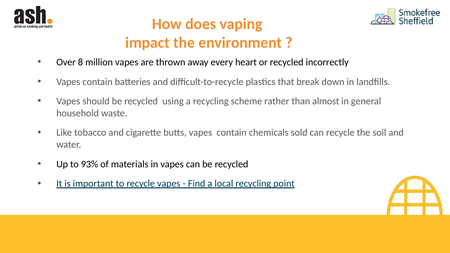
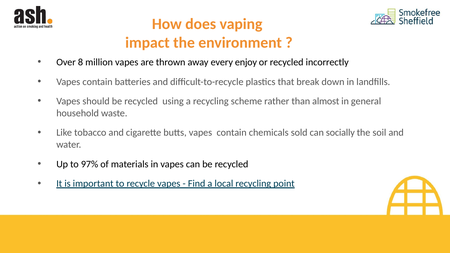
heart: heart -> enjoy
can recycle: recycle -> socially
93%: 93% -> 97%
